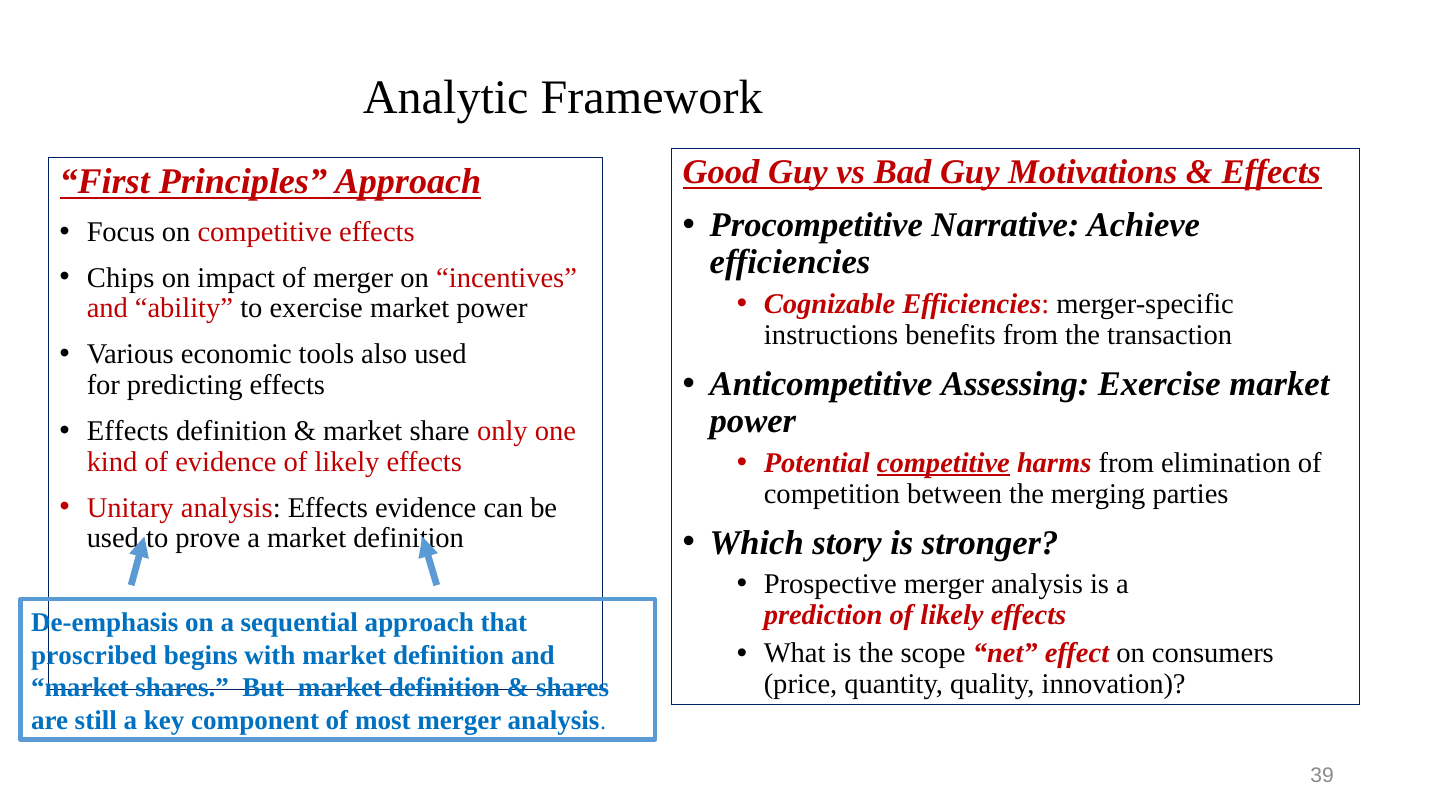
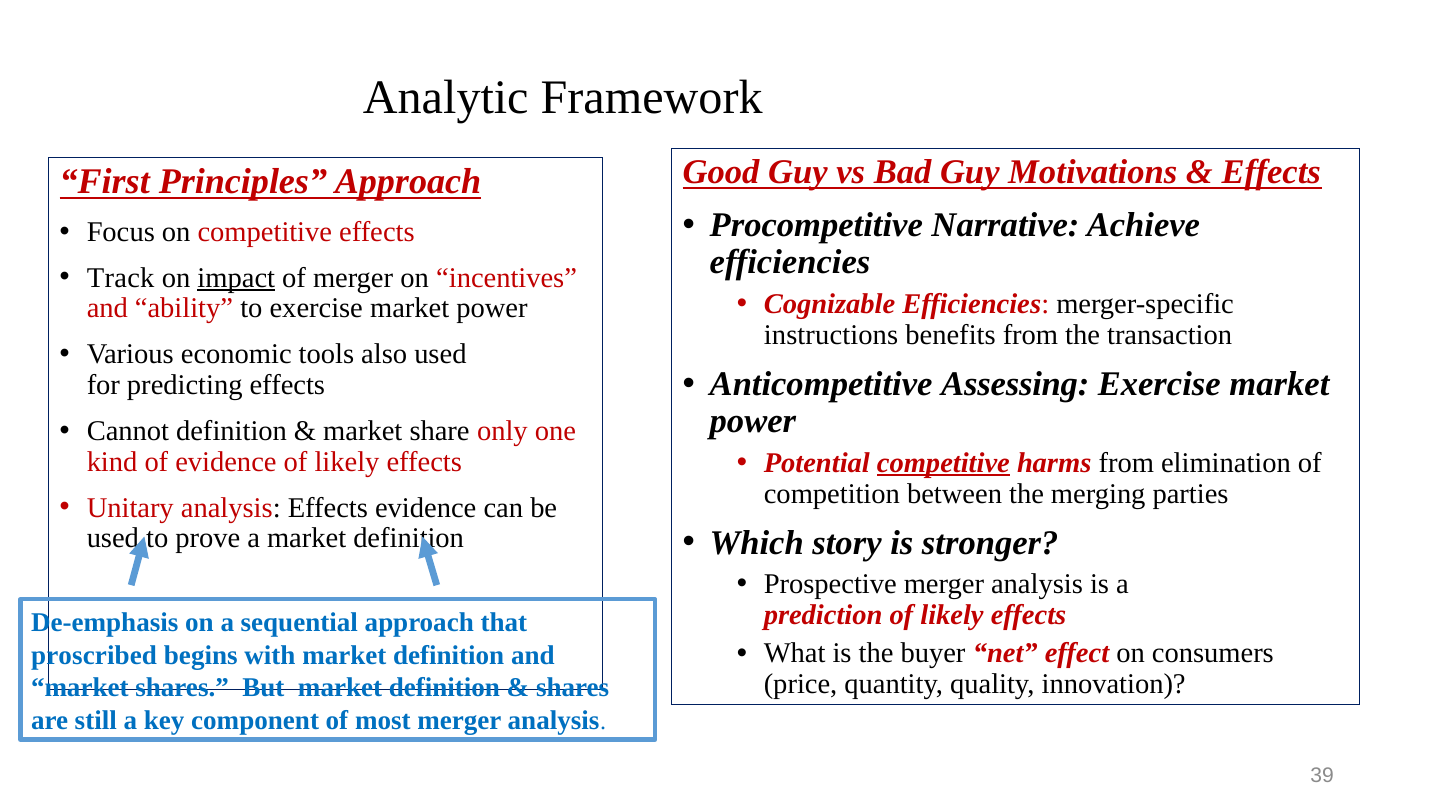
Chips: Chips -> Track
impact underline: none -> present
Effects at (128, 431): Effects -> Cannot
scope: scope -> buyer
